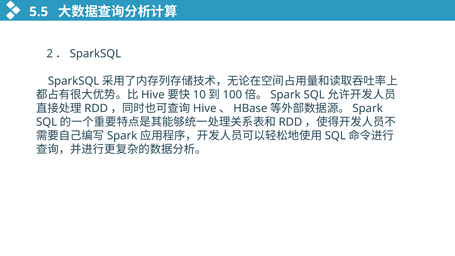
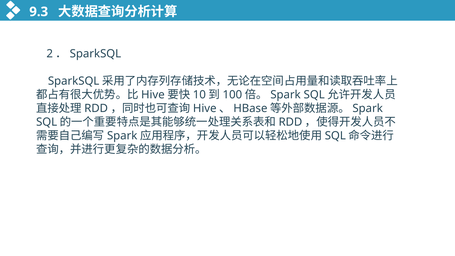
5.5: 5.5 -> 9.3
